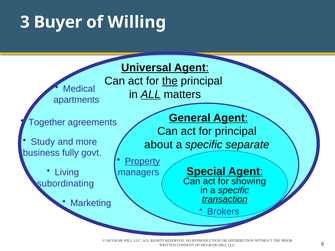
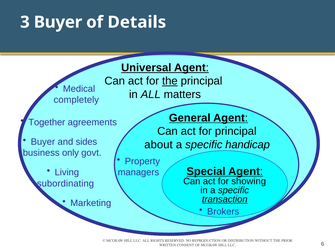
Willing: Willing -> Details
ALL at (151, 95) underline: present -> none
apartments: apartments -> completely
Study at (43, 142): Study -> Buyer
more: more -> sides
separate: separate -> handicap
fully: fully -> only
Property underline: present -> none
